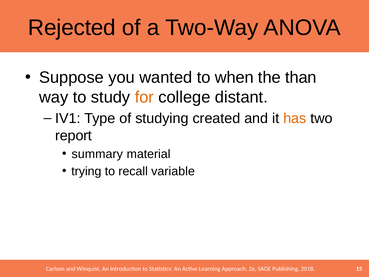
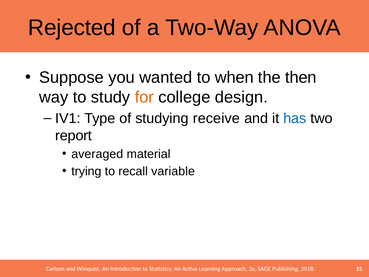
than: than -> then
distant: distant -> design
created: created -> receive
has colour: orange -> blue
summary: summary -> averaged
